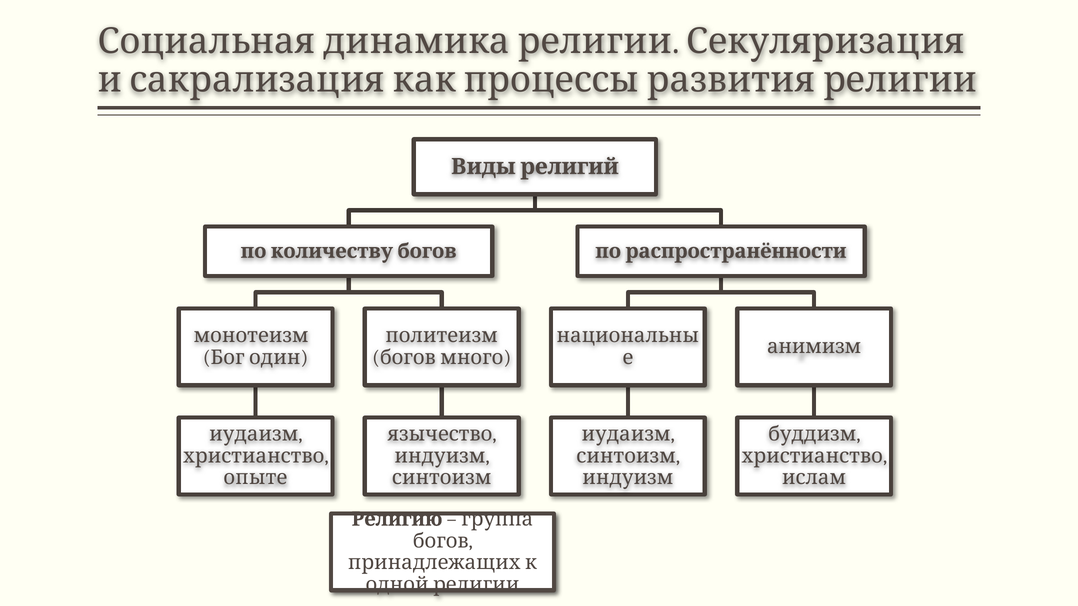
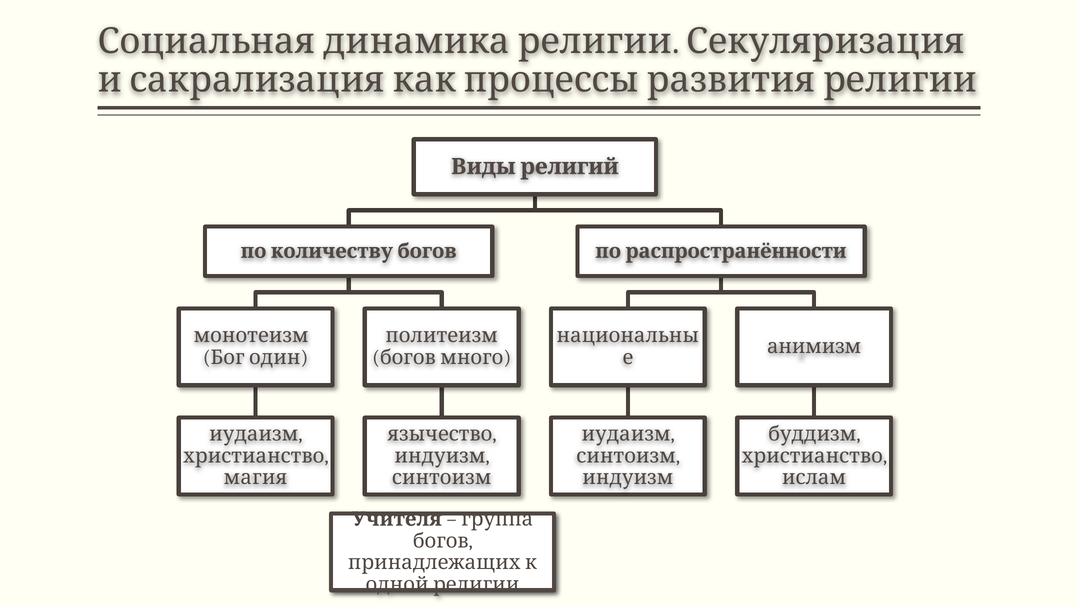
опыте: опыте -> магия
Религию: Религию -> Учителя
